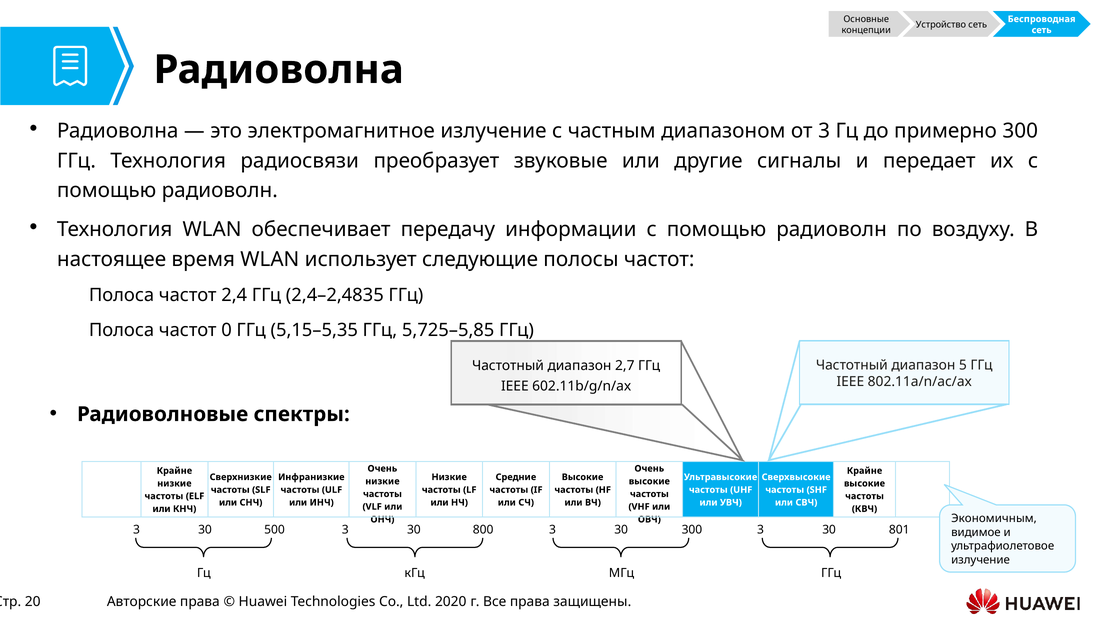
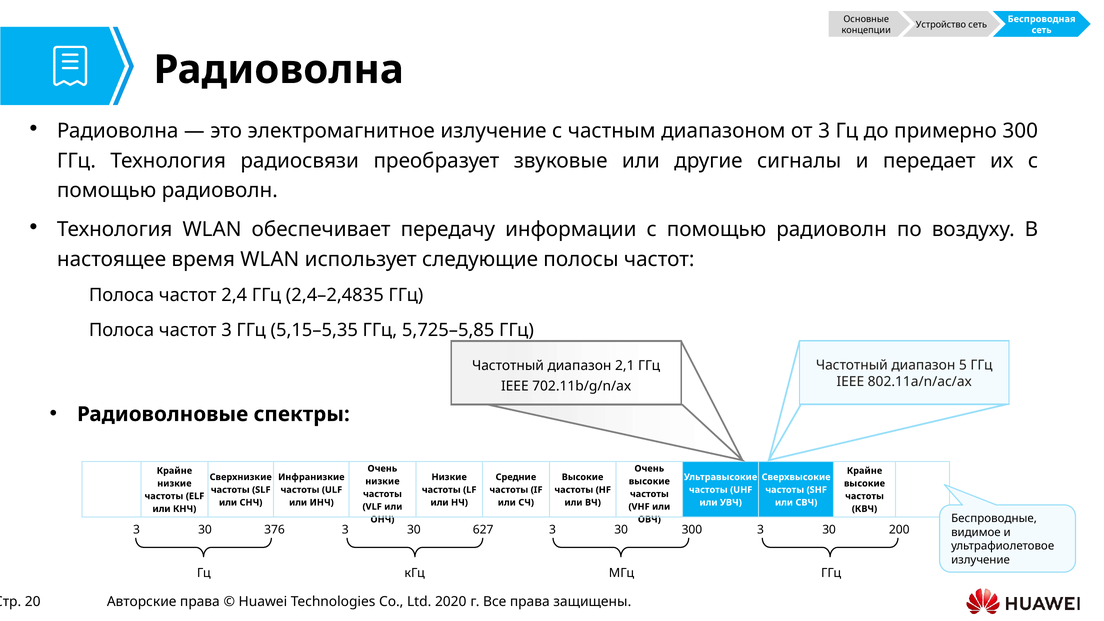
частот 0: 0 -> 3
2,7: 2,7 -> 2,1
602.11b/g/n/ax: 602.11b/g/n/ax -> 702.11b/g/n/ax
Экономичным: Экономичным -> Беспроводные
500: 500 -> 376
800: 800 -> 627
801: 801 -> 200
